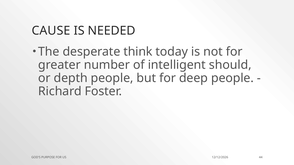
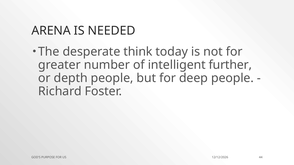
CAUSE: CAUSE -> ARENA
should: should -> further
